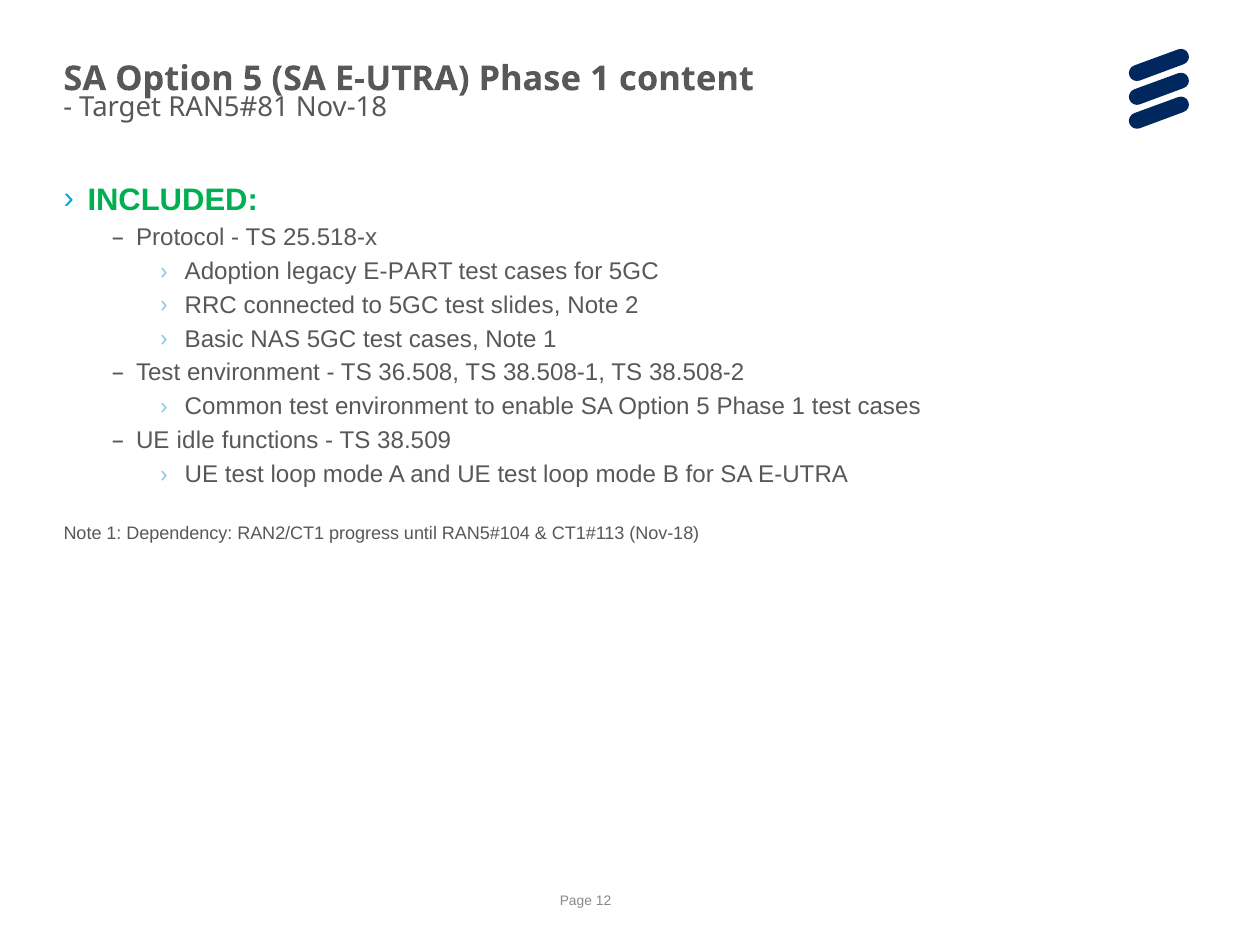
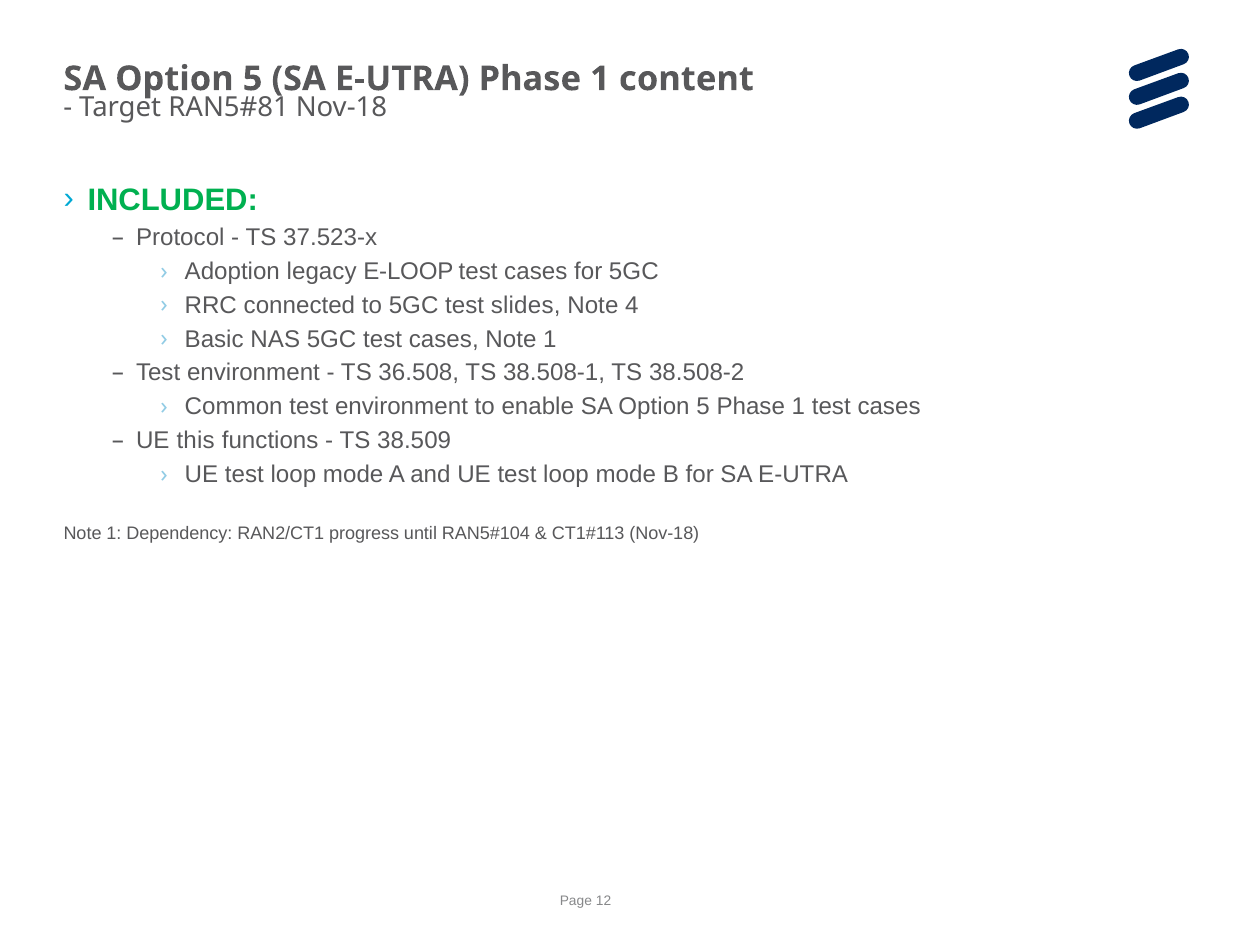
25.518-x: 25.518-x -> 37.523-x
E-PART: E-PART -> E-LOOP
2: 2 -> 4
idle: idle -> this
